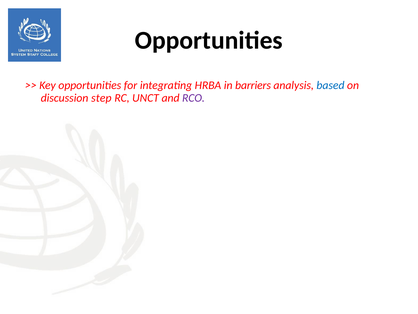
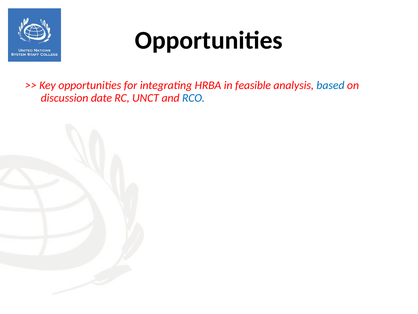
barriers: barriers -> feasible
step: step -> date
RCO colour: purple -> blue
